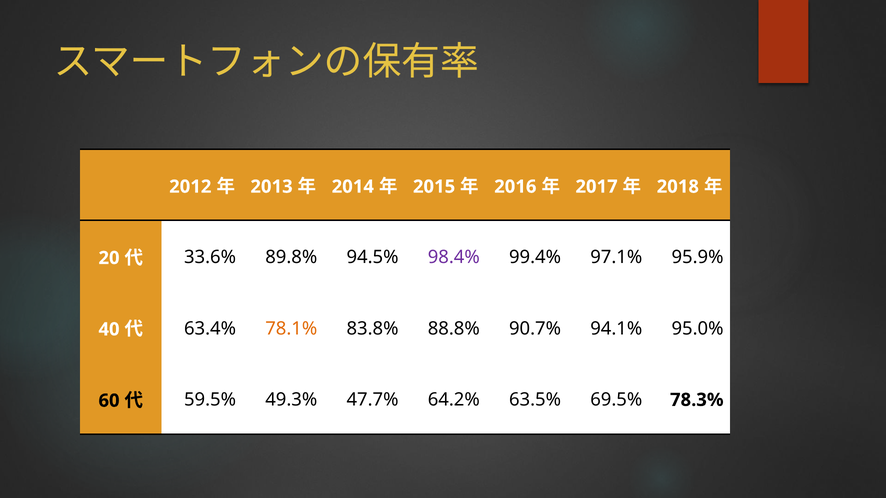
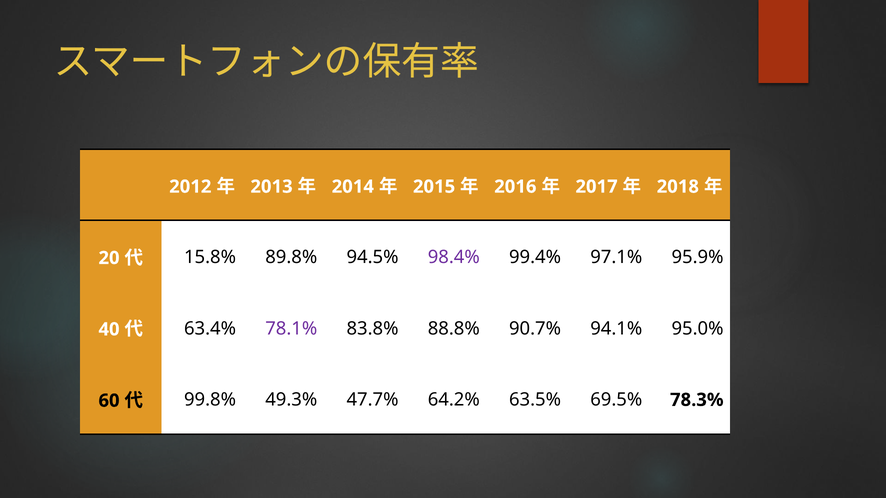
33.6%: 33.6% -> 15.8%
78.1% colour: orange -> purple
59.5%: 59.5% -> 99.8%
